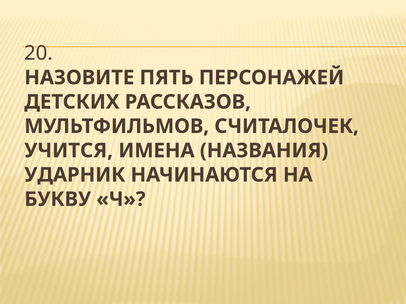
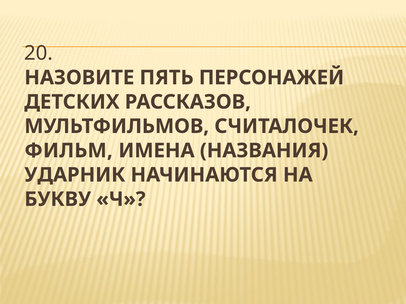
УЧИТСЯ: УЧИТСЯ -> ФИЛЬМ
